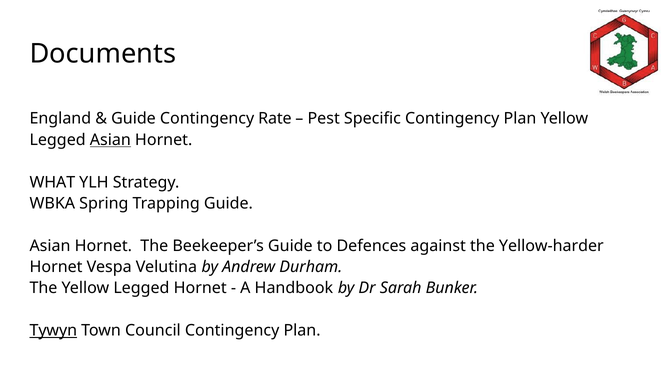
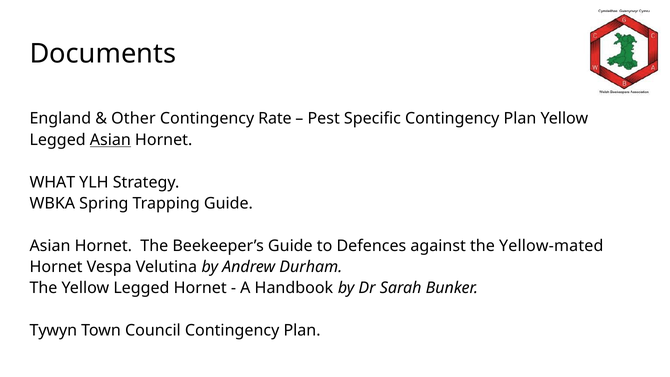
Guide at (133, 119): Guide -> Other
Yellow-harder: Yellow-harder -> Yellow-mated
Tywyn underline: present -> none
